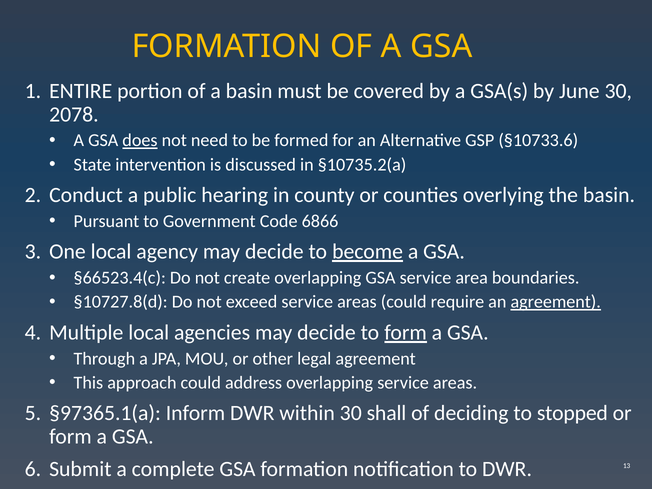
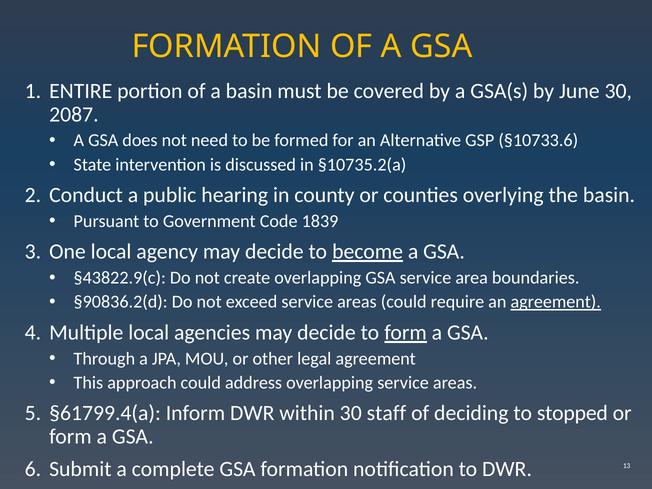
2078: 2078 -> 2087
does underline: present -> none
6866: 6866 -> 1839
§66523.4(c: §66523.4(c -> §43822.9(c
§10727.8(d: §10727.8(d -> §90836.2(d
§97365.1(a: §97365.1(a -> §61799.4(a
shall: shall -> staff
